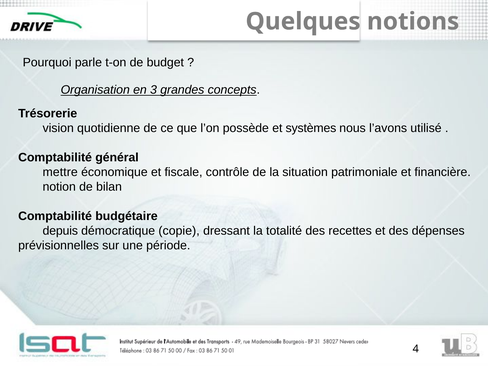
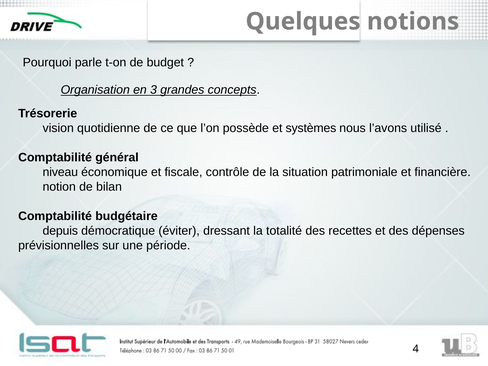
mettre: mettre -> niveau
copie: copie -> éviter
